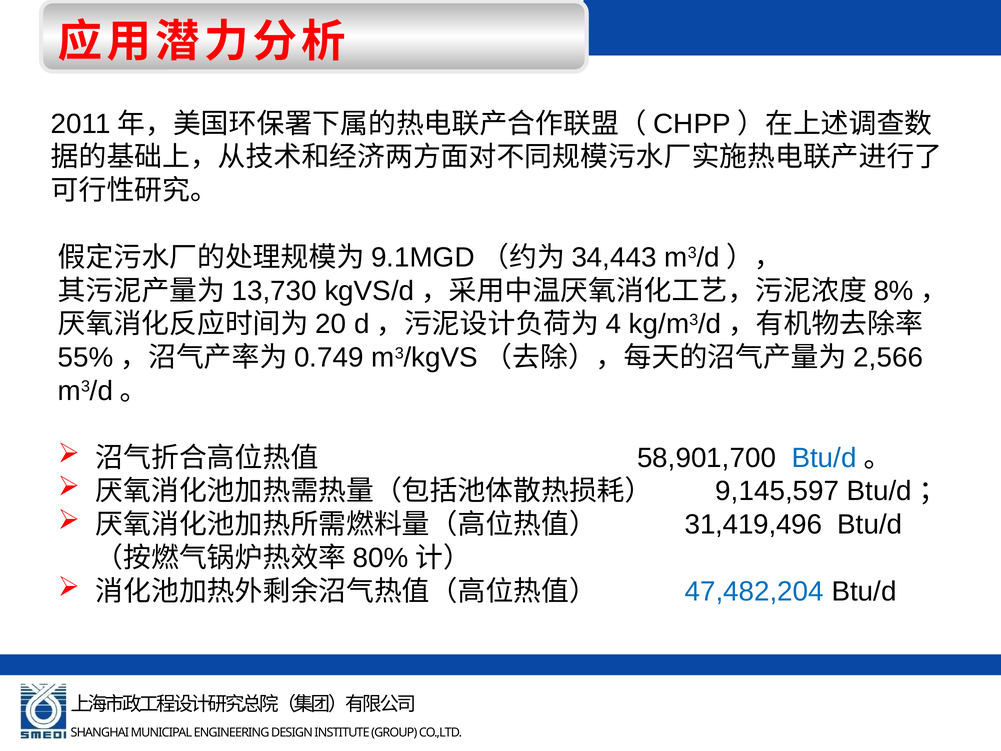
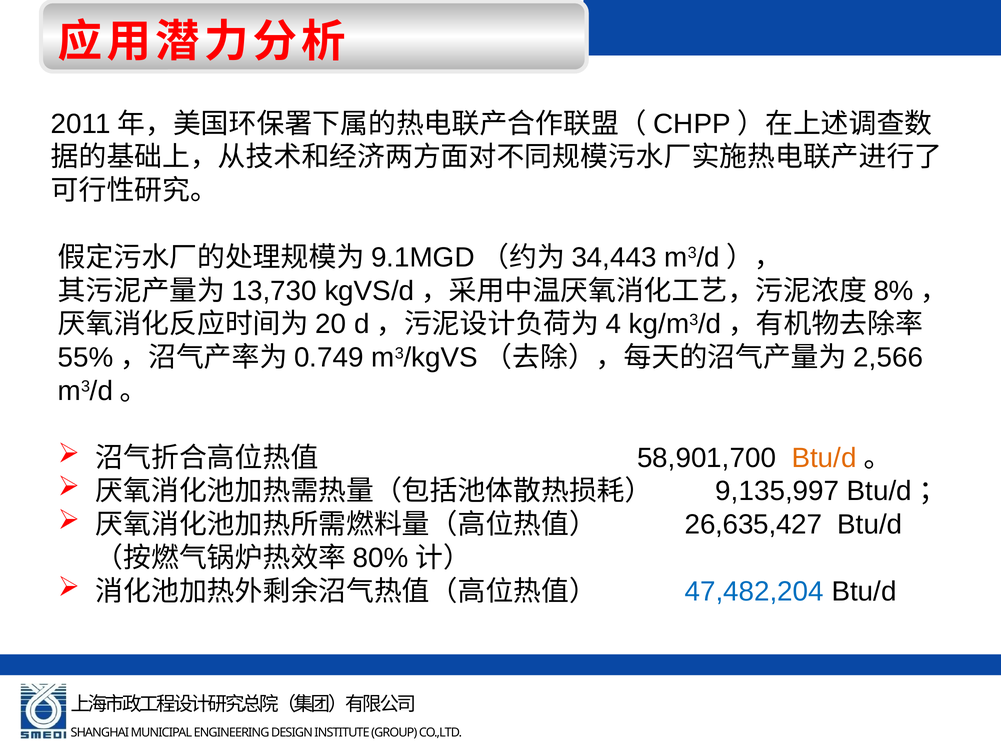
Btu/d at (824, 458) colour: blue -> orange
9,145,597: 9,145,597 -> 9,135,997
31,419,496: 31,419,496 -> 26,635,427
